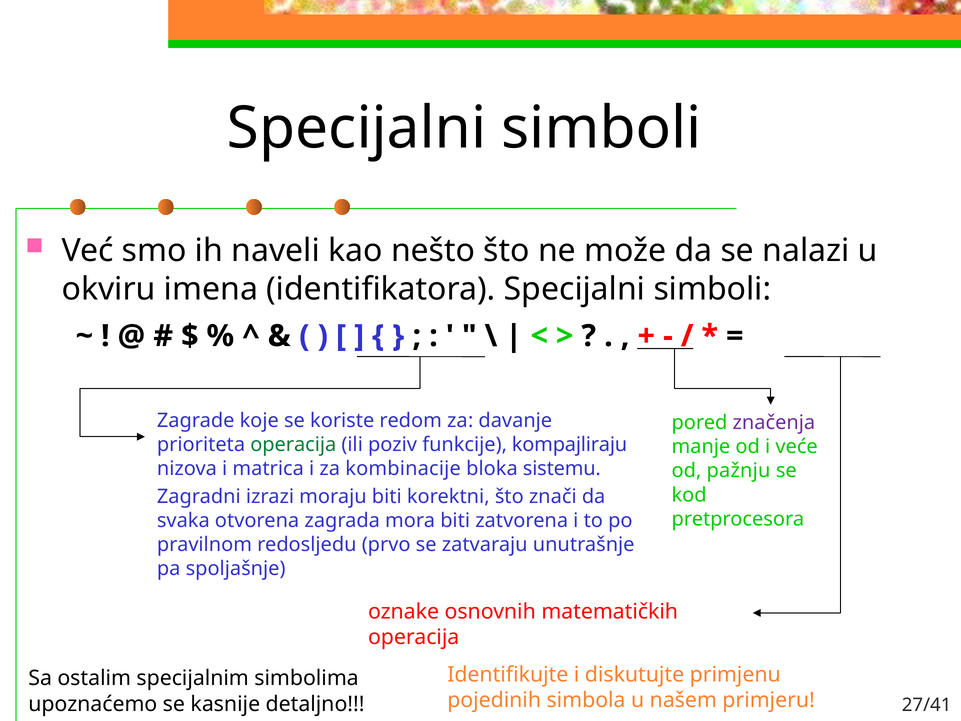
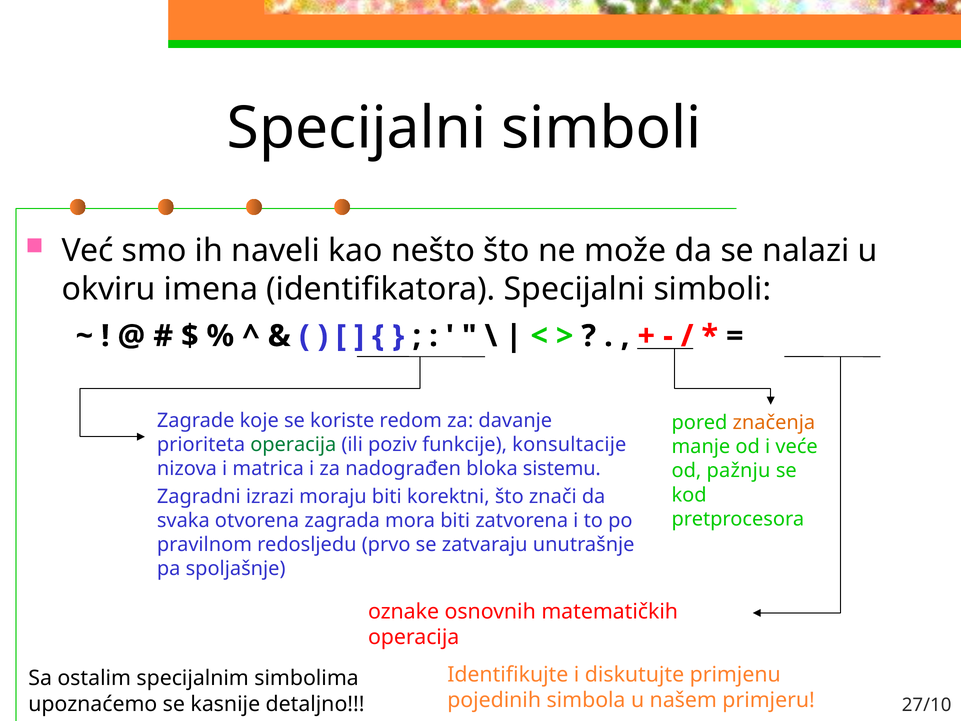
značenja colour: purple -> orange
kompajliraju: kompajliraju -> konsultacije
kombinacije: kombinacije -> nadograđen
27/41: 27/41 -> 27/10
